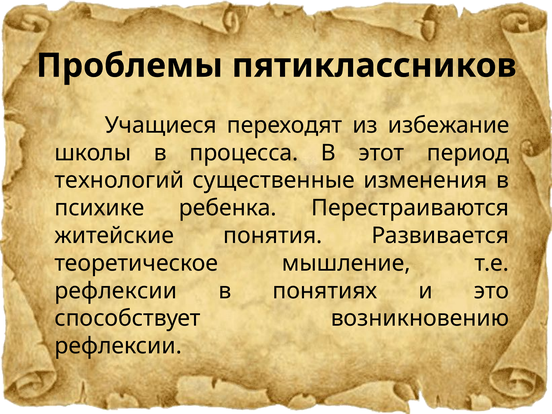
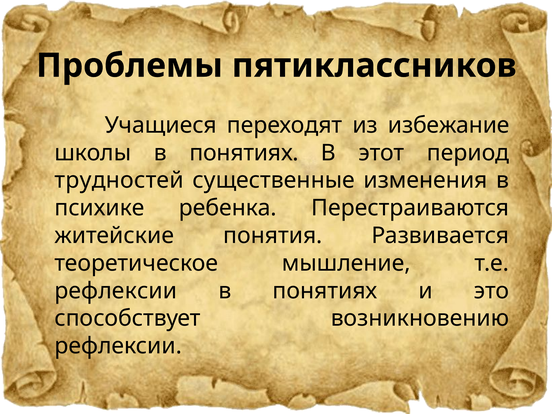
школы в процесса: процесса -> понятиях
технологий: технологий -> трудностей
